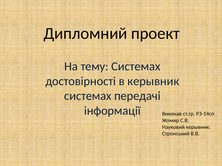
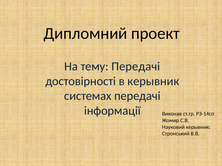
тему Системах: Системах -> Передачі
